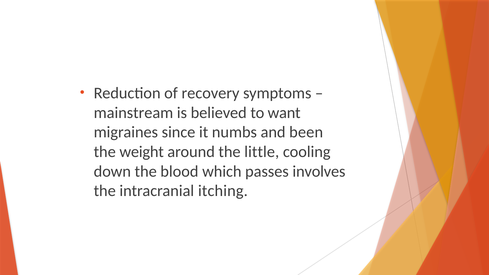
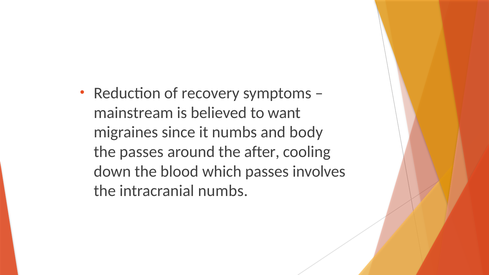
been: been -> body
the weight: weight -> passes
little: little -> after
intracranial itching: itching -> numbs
